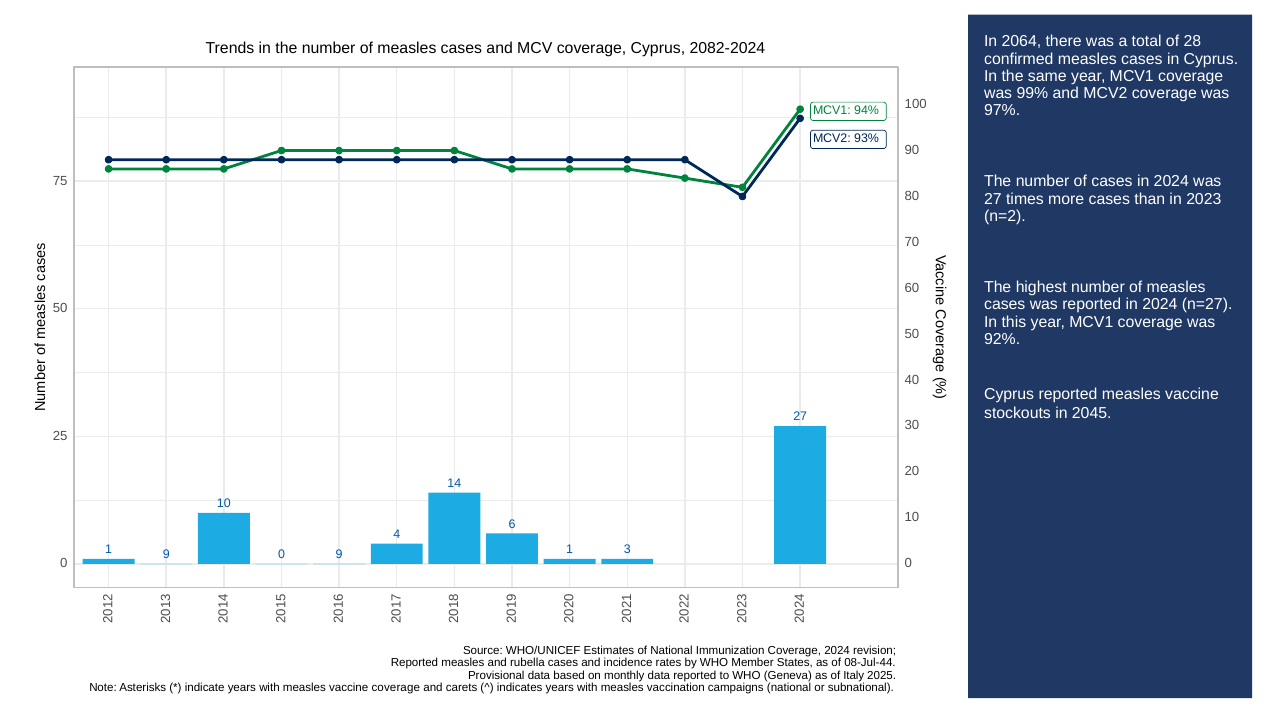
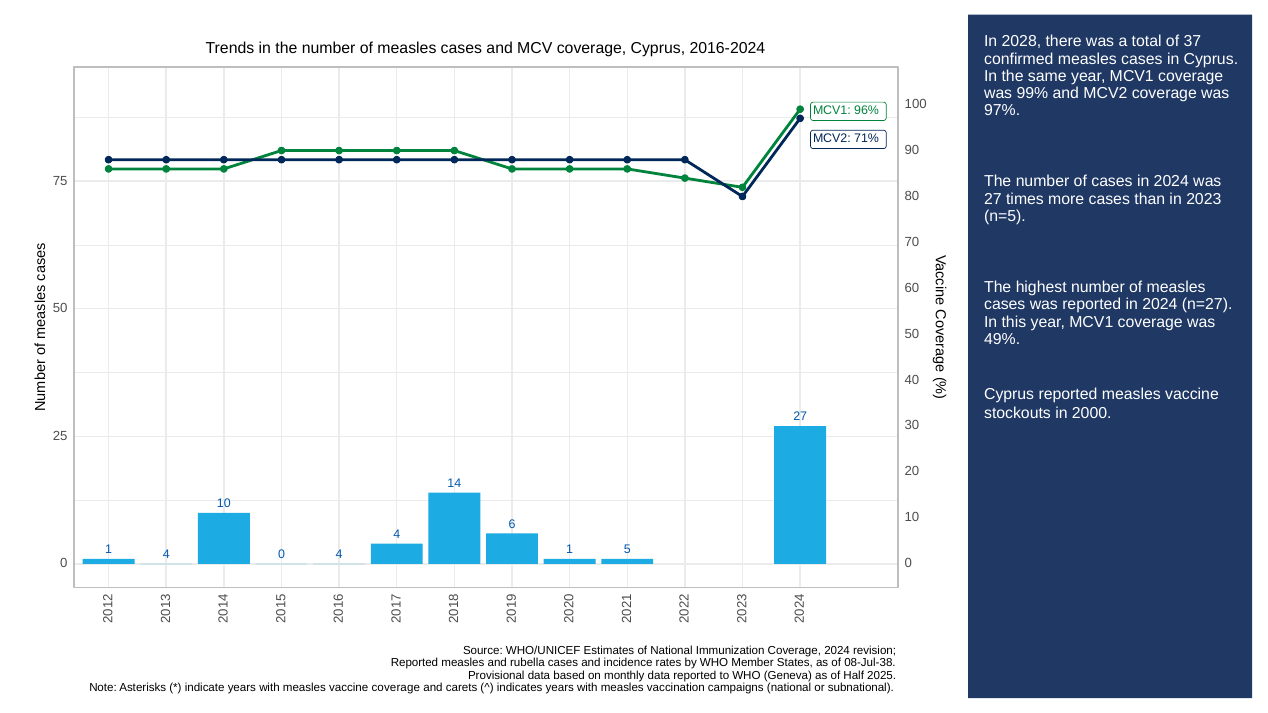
2064: 2064 -> 2028
28: 28 -> 37
2082-2024: 2082-2024 -> 2016-2024
94%: 94% -> 96%
93%: 93% -> 71%
n=2: n=2 -> n=5
92%: 92% -> 49%
2045: 2045 -> 2000
9 at (166, 555): 9 -> 4
3 at (627, 550): 3 -> 5
0 9: 9 -> 4
08-Jul-44: 08-Jul-44 -> 08-Jul-38
Italy: Italy -> Half
